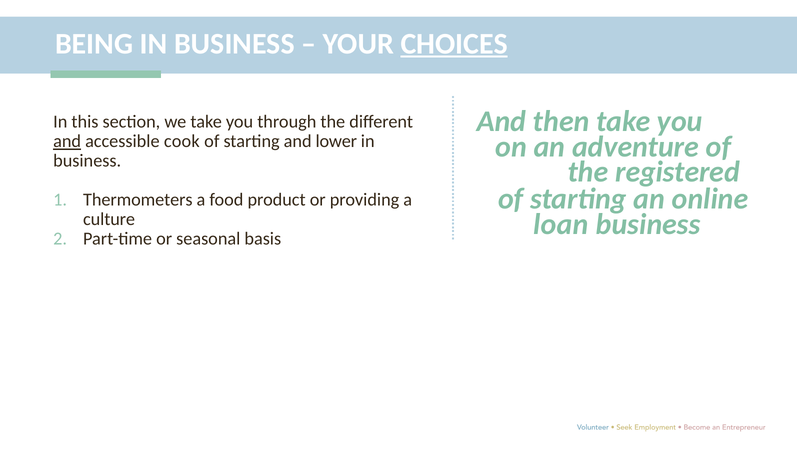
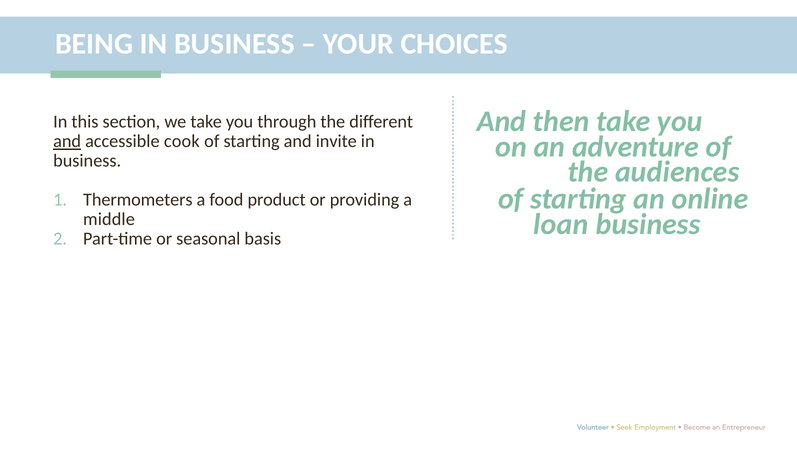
CHOICES underline: present -> none
lower: lower -> invite
registered: registered -> audiences
culture: culture -> middle
